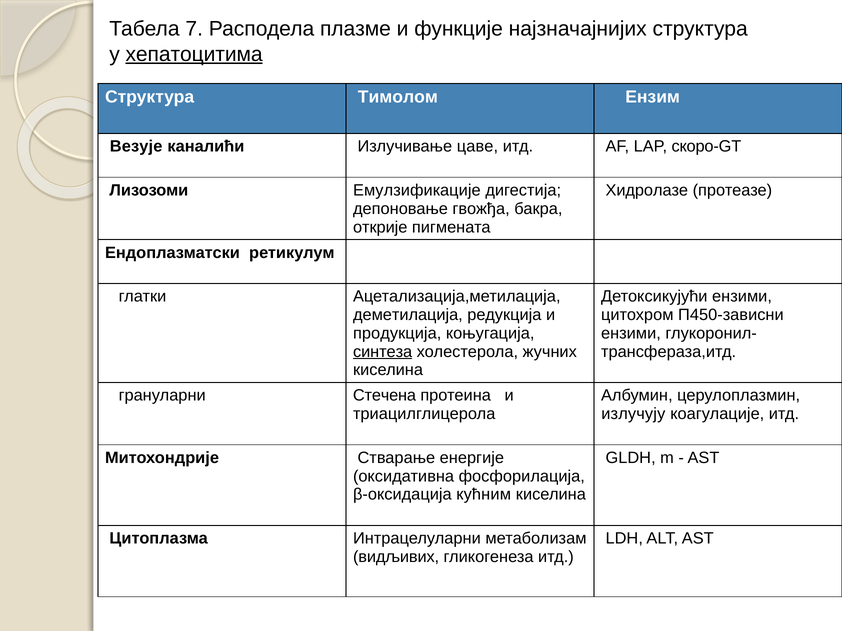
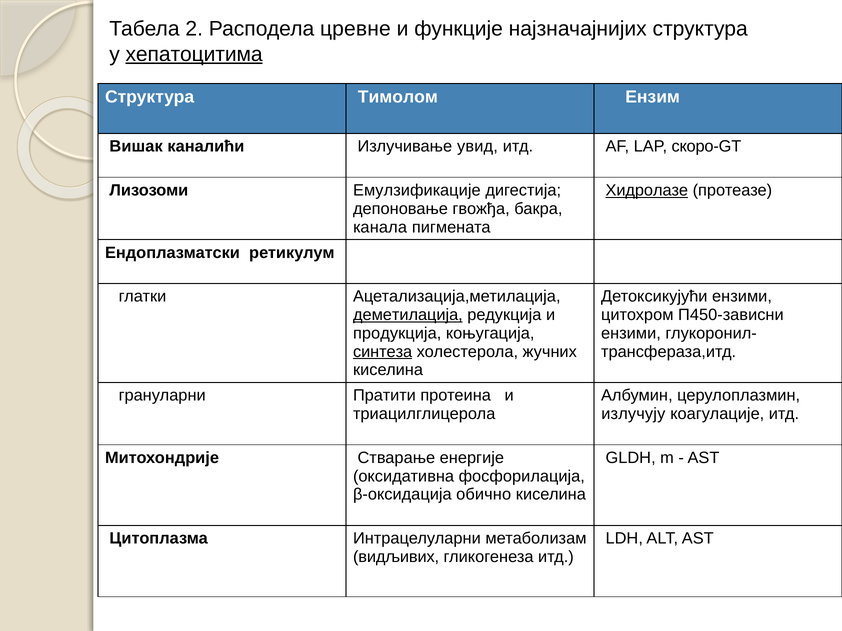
7: 7 -> 2
плазме: плазме -> цревне
Везује: Везује -> Вишак
цаве: цаве -> увид
Хидролазе underline: none -> present
открије: открије -> канала
деметилација underline: none -> present
Стечена: Стечена -> Пратити
кућним: кућним -> обично
